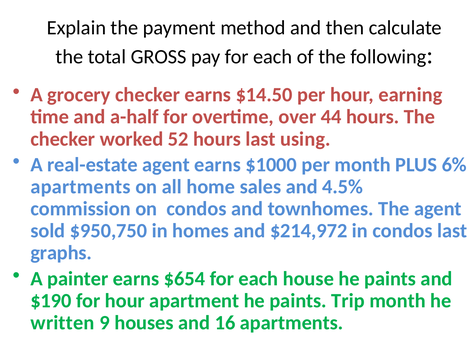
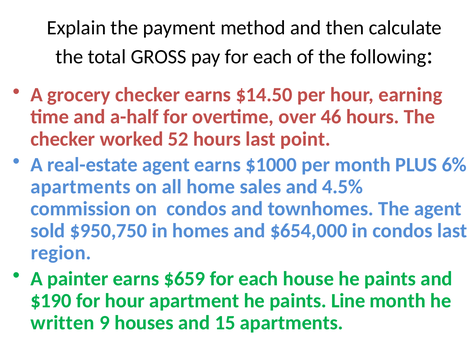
44: 44 -> 46
using: using -> point
$214,972: $214,972 -> $654,000
graphs: graphs -> region
$654: $654 -> $659
Trip: Trip -> Line
16: 16 -> 15
